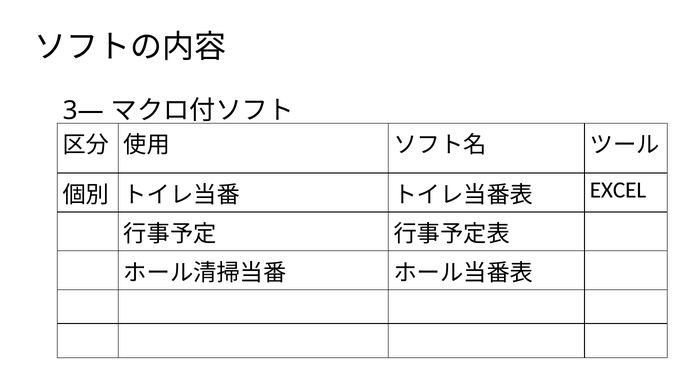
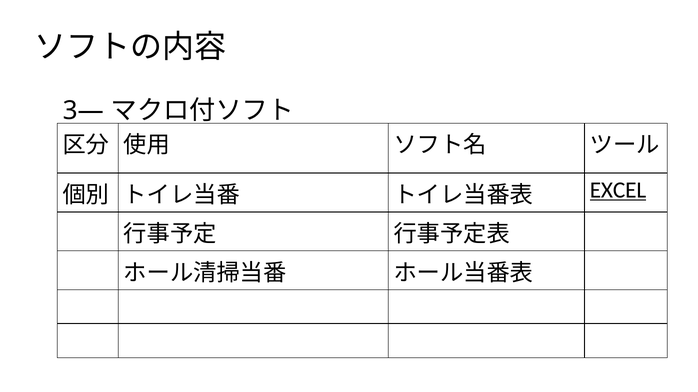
EXCEL underline: none -> present
